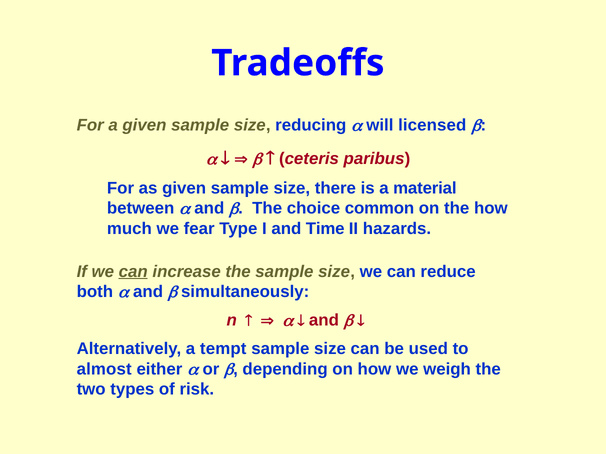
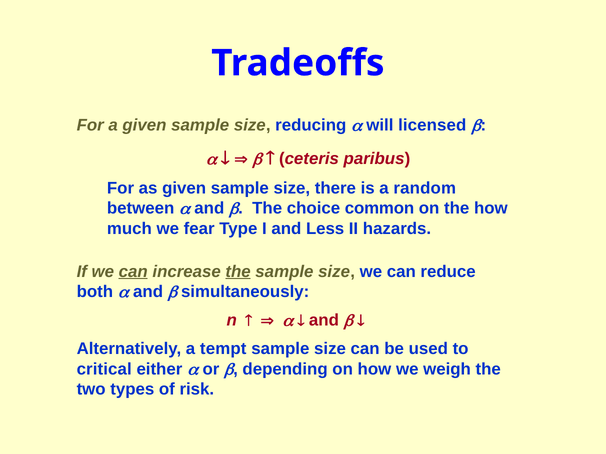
material: material -> random
Time: Time -> Less
the at (238, 272) underline: none -> present
almost: almost -> critical
